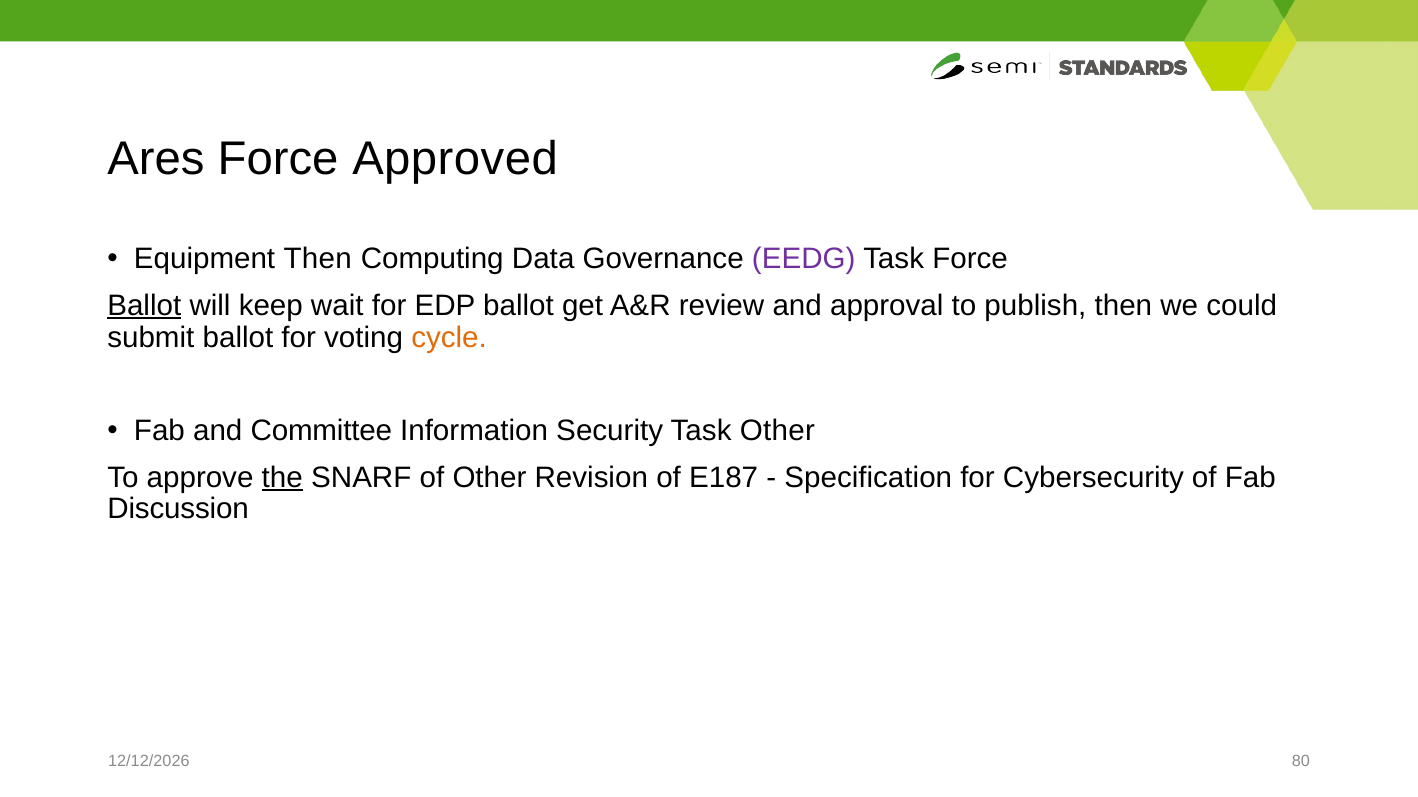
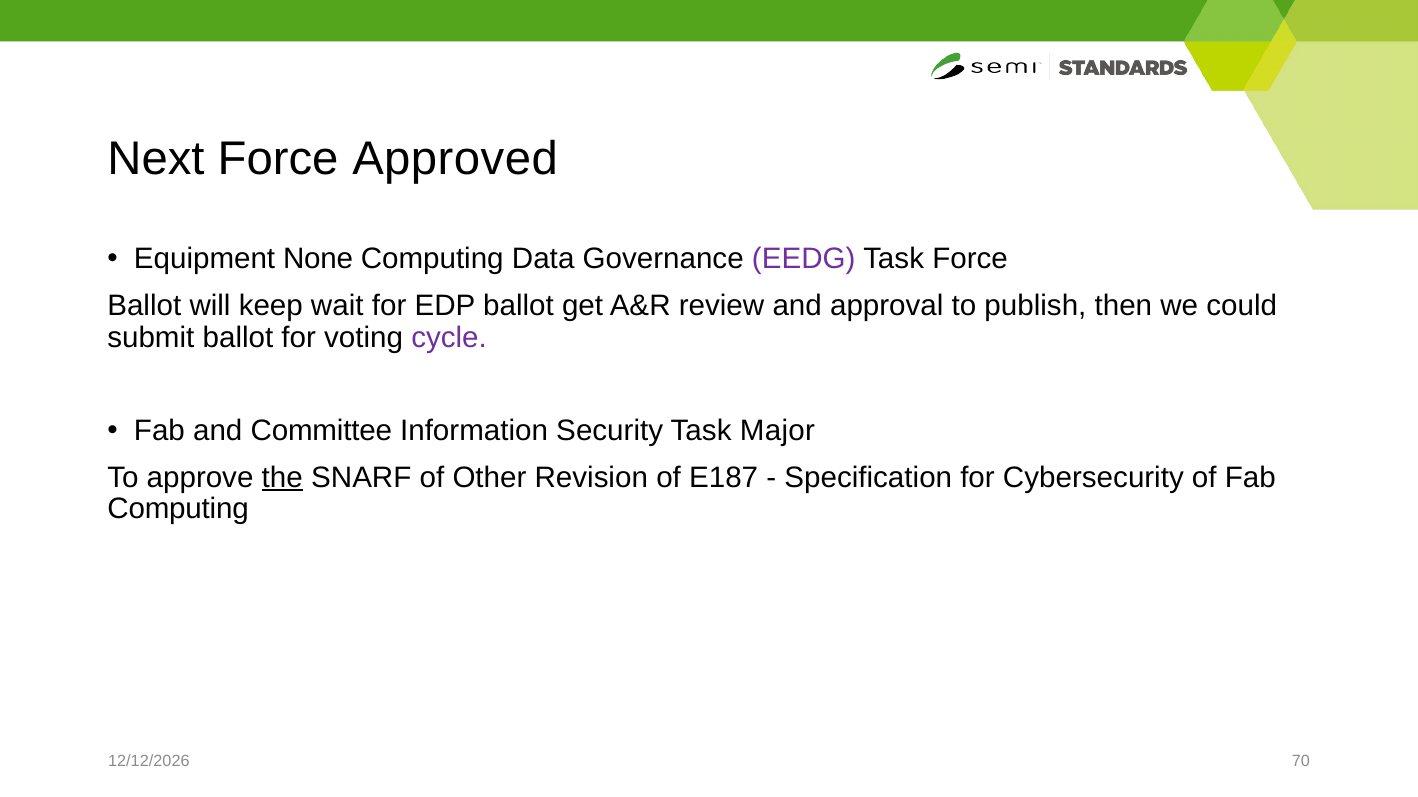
Ares: Ares -> Next
Equipment Then: Then -> None
Ballot at (144, 306) underline: present -> none
cycle colour: orange -> purple
Task Other: Other -> Major
Discussion at (178, 510): Discussion -> Computing
80: 80 -> 70
